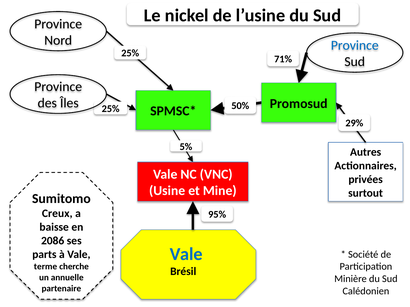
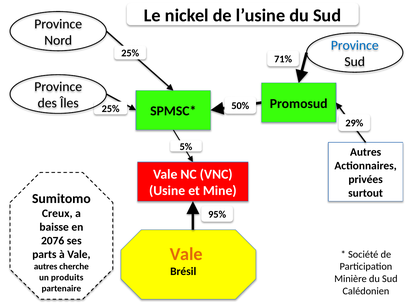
2086: 2086 -> 2076
Vale at (186, 255) colour: blue -> orange
terme at (46, 267): terme -> autres
annuelle: annuelle -> produits
